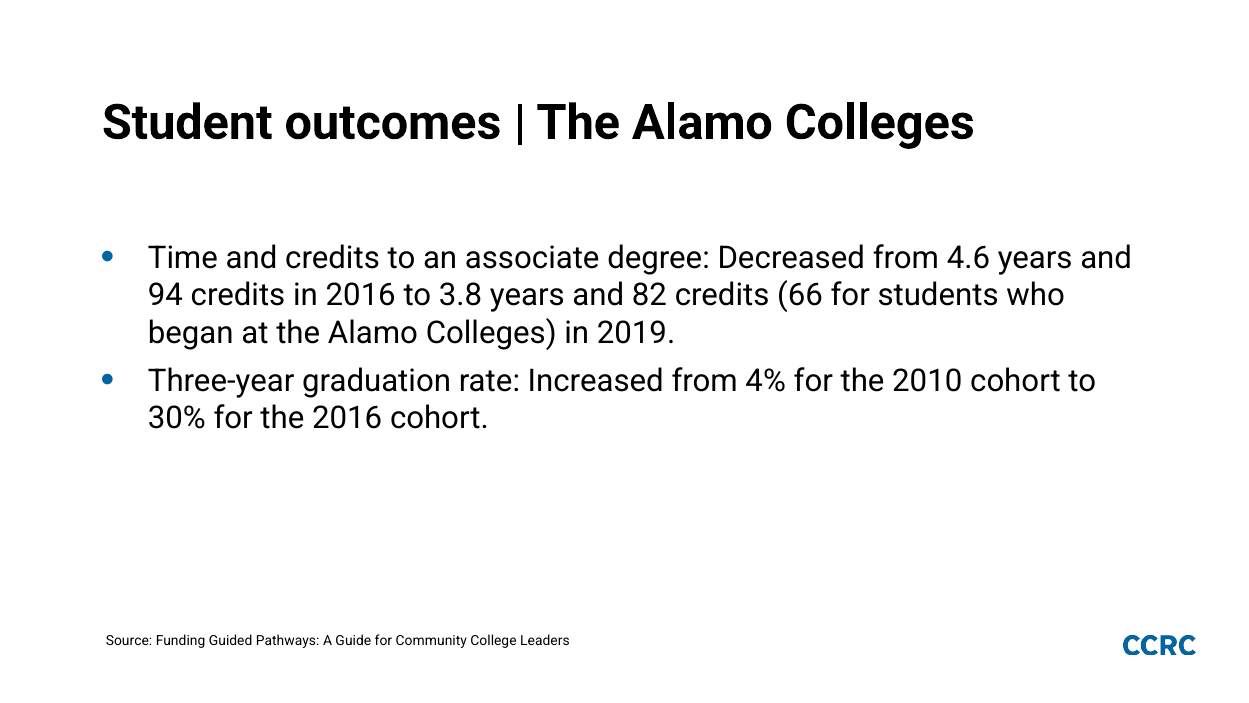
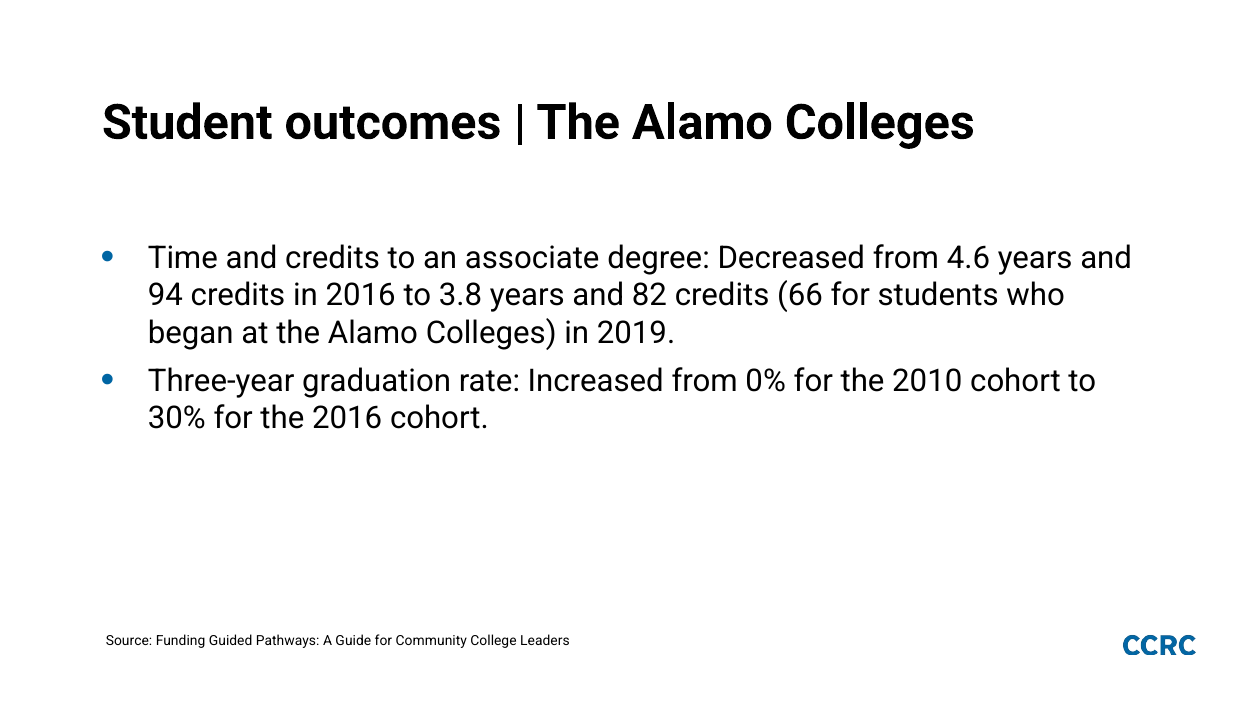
4%: 4% -> 0%
